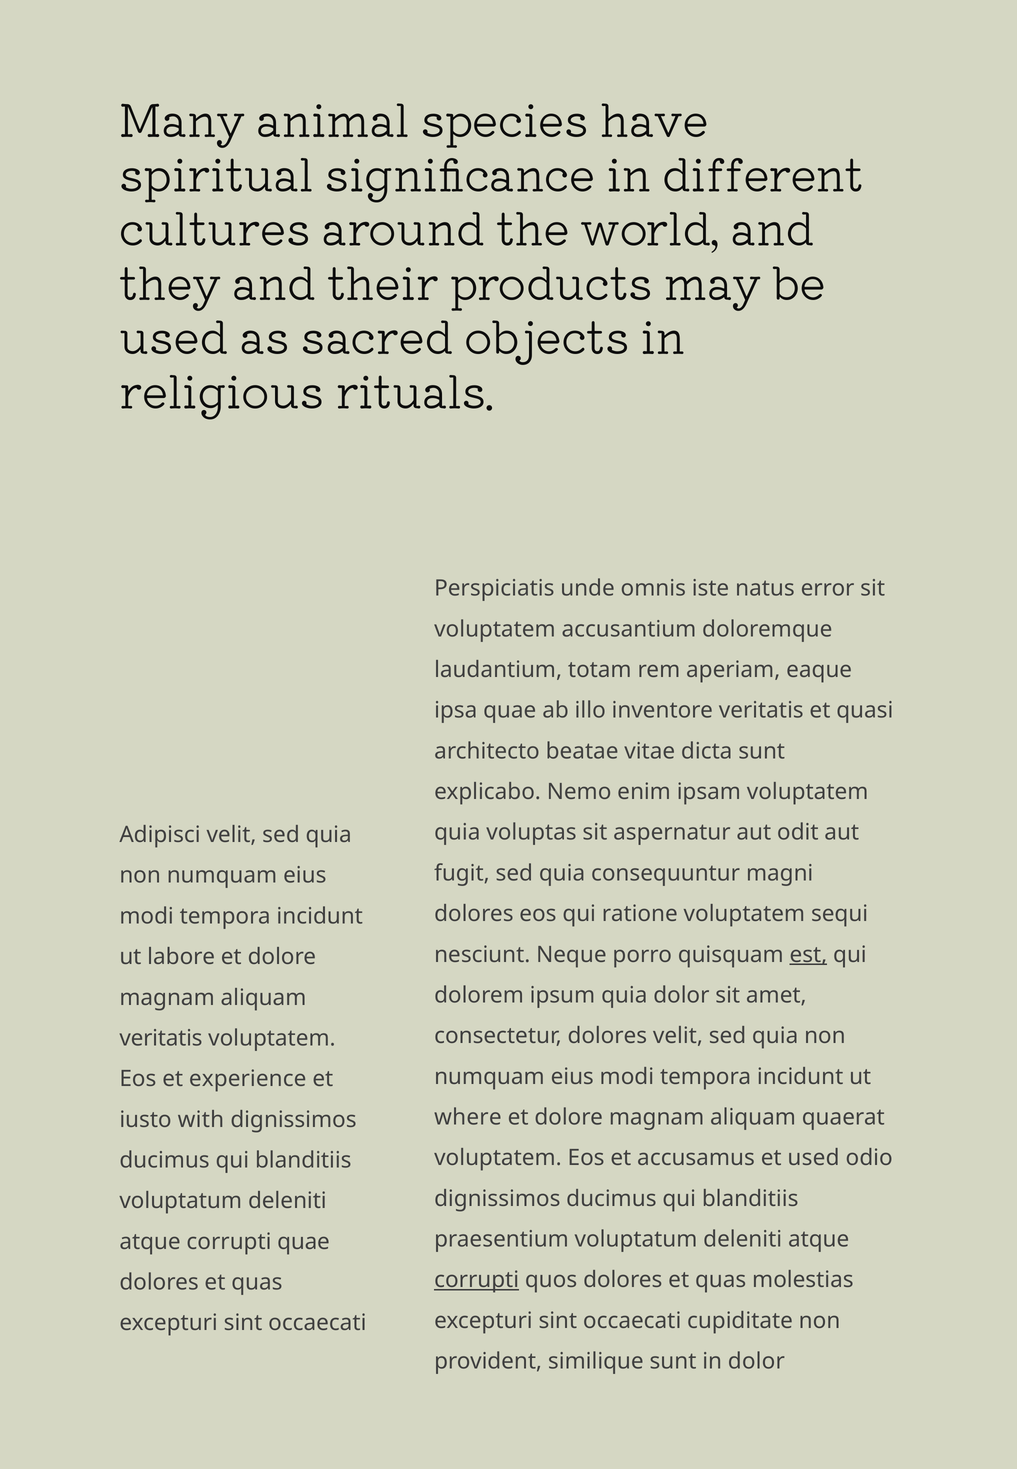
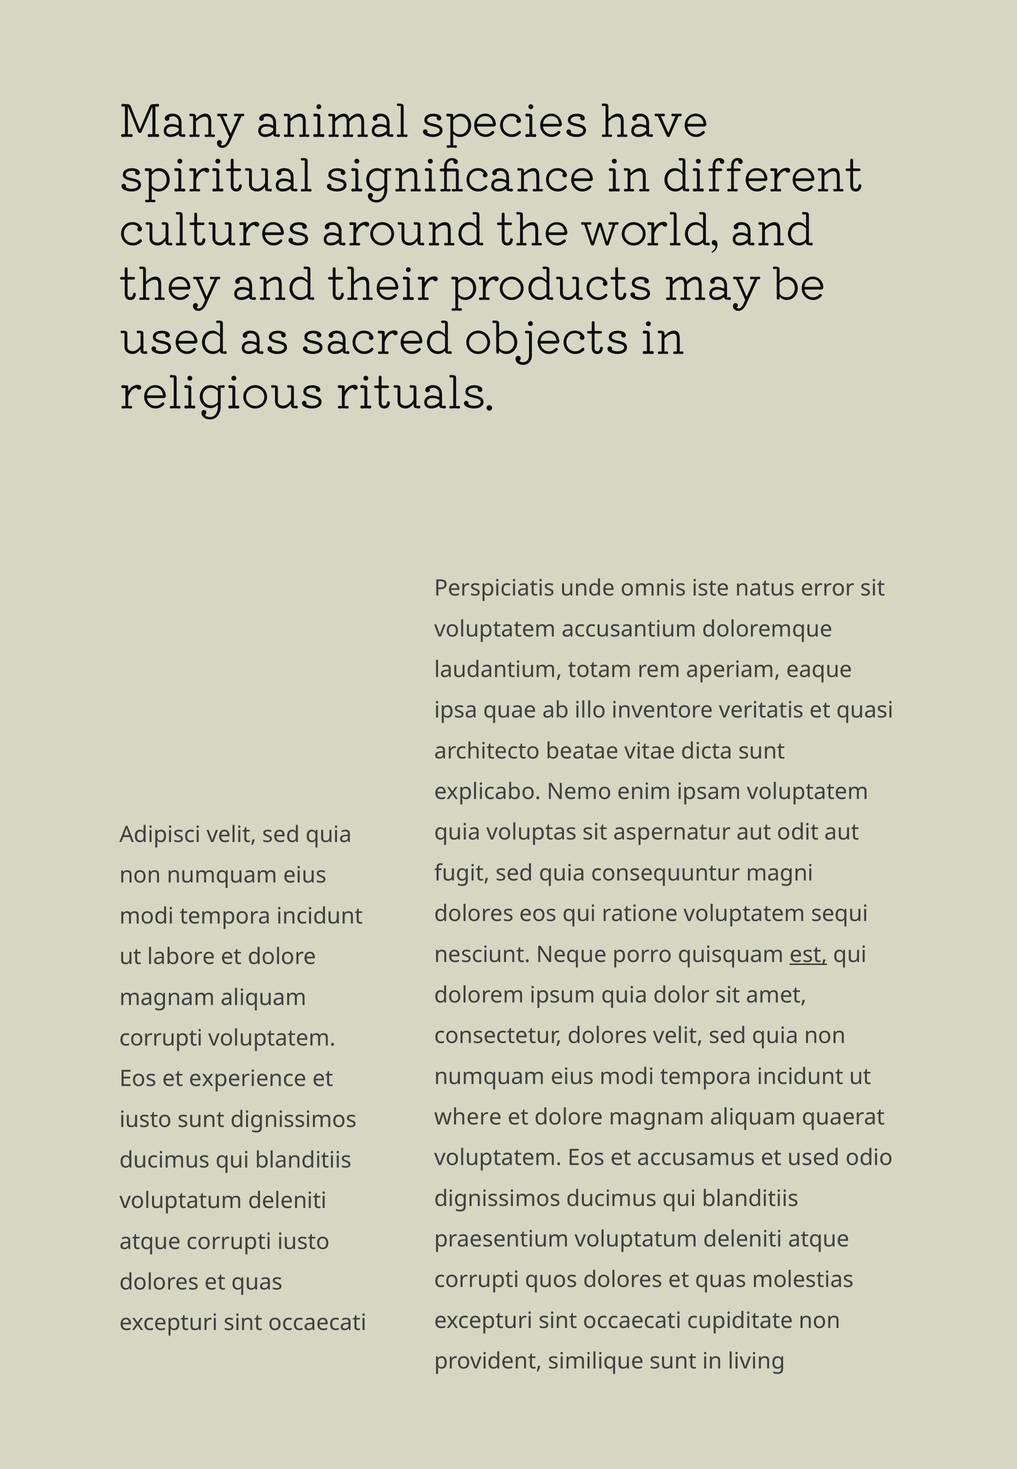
veritatis at (161, 1038): veritatis -> corrupti
iusto with: with -> sunt
corrupti quae: quae -> iusto
corrupti at (477, 1280) underline: present -> none
in dolor: dolor -> living
